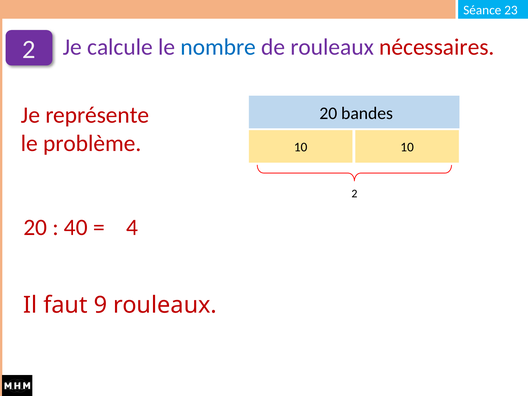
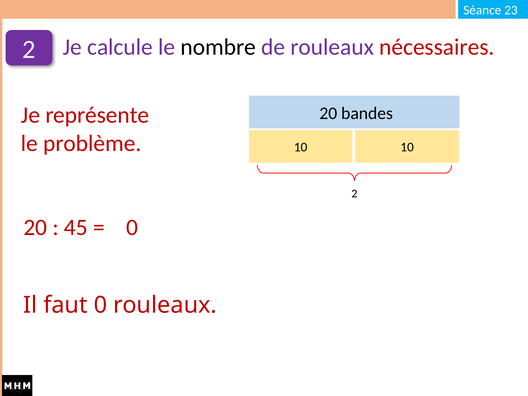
nombre colour: blue -> black
40: 40 -> 45
4 at (132, 227): 4 -> 0
faut 9: 9 -> 0
